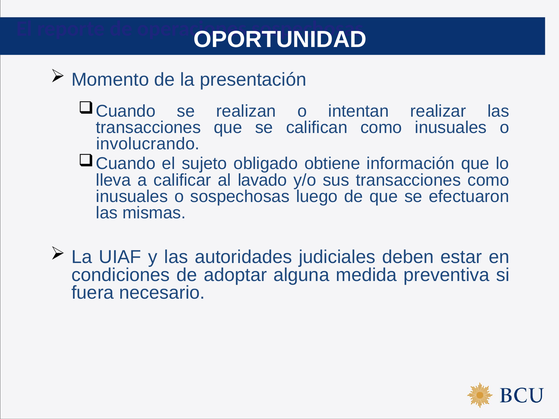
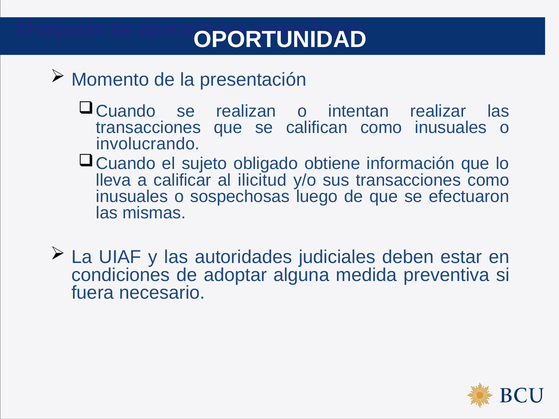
lavado: lavado -> ilicitud
